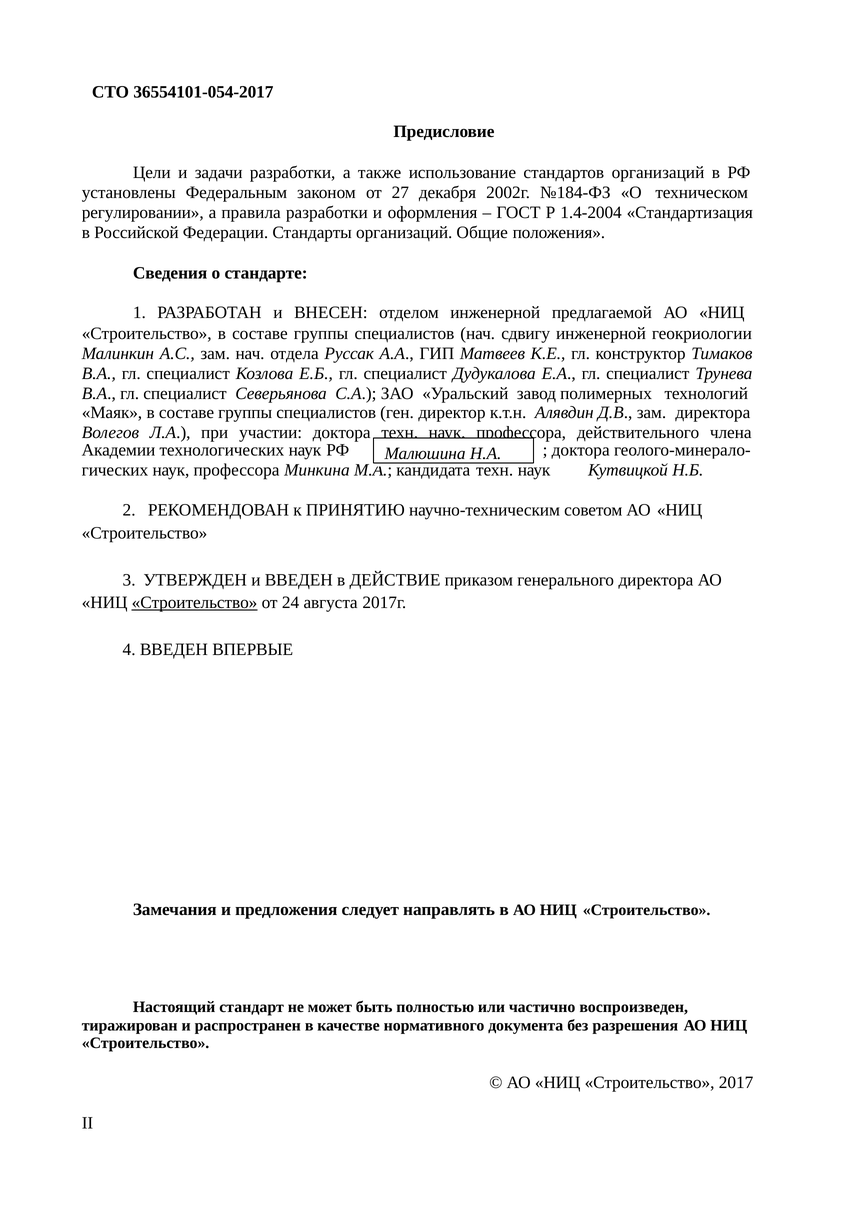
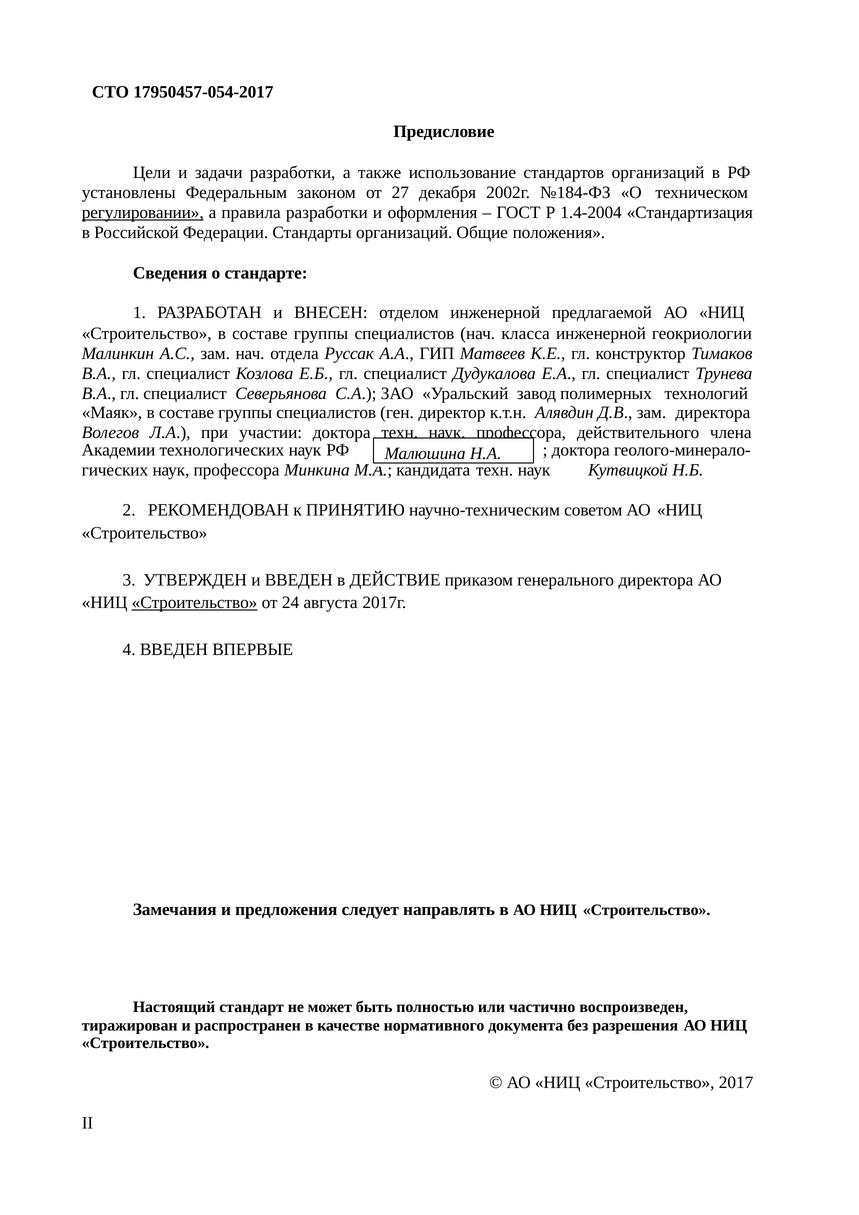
36554101-054-2017: 36554101-054-2017 -> 17950457-054-2017
регулировании underline: none -> present
сдвигу: сдвигу -> класса
